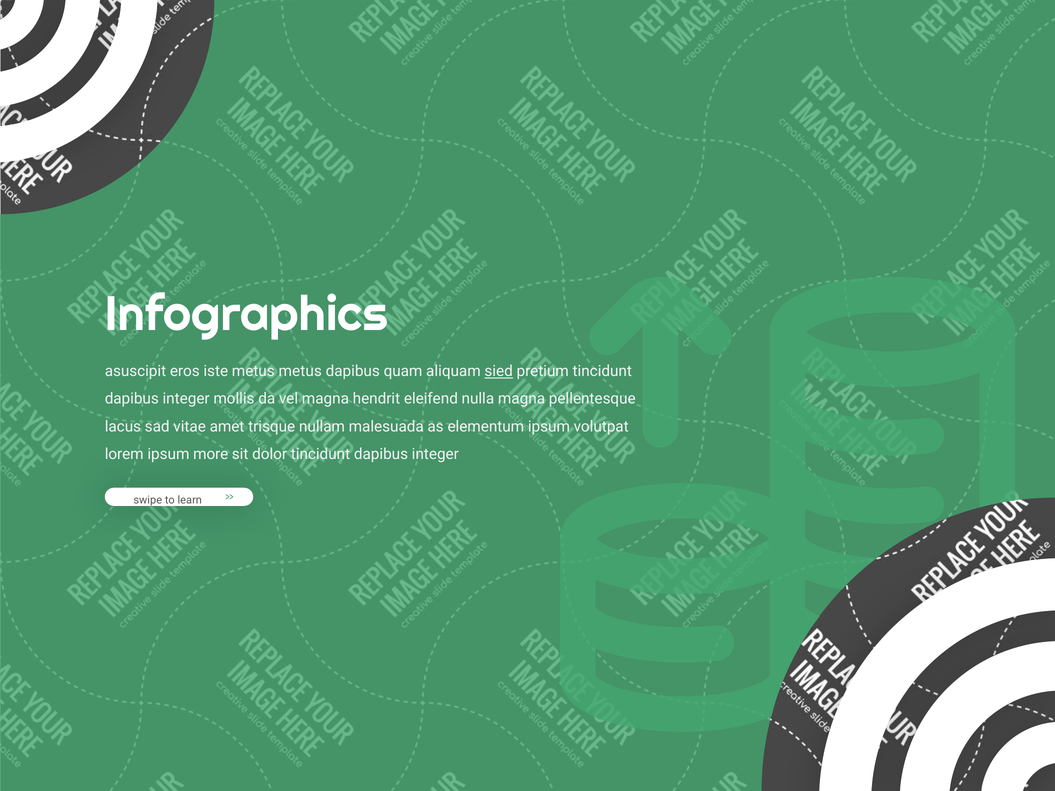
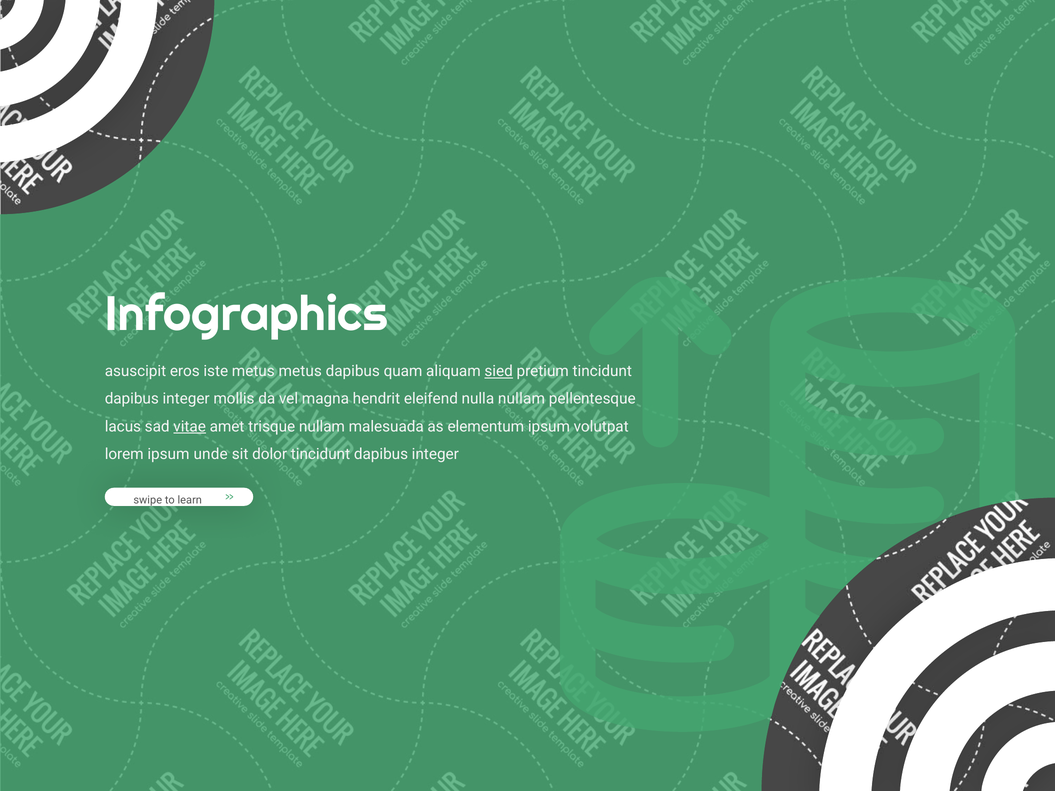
nulla magna: magna -> nullam
vitae underline: none -> present
more: more -> unde
